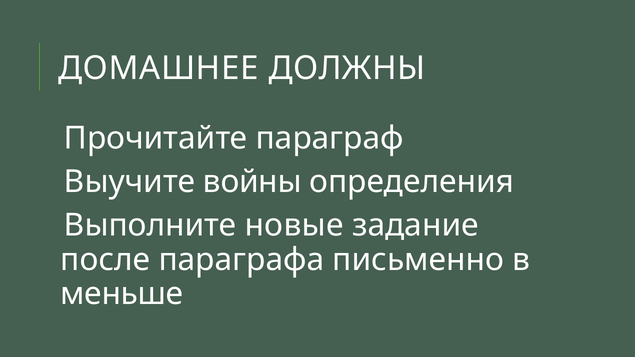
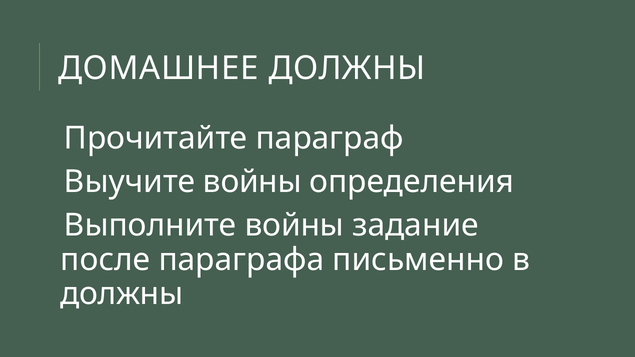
Выполните новые: новые -> войны
меньше at (122, 294): меньше -> должны
